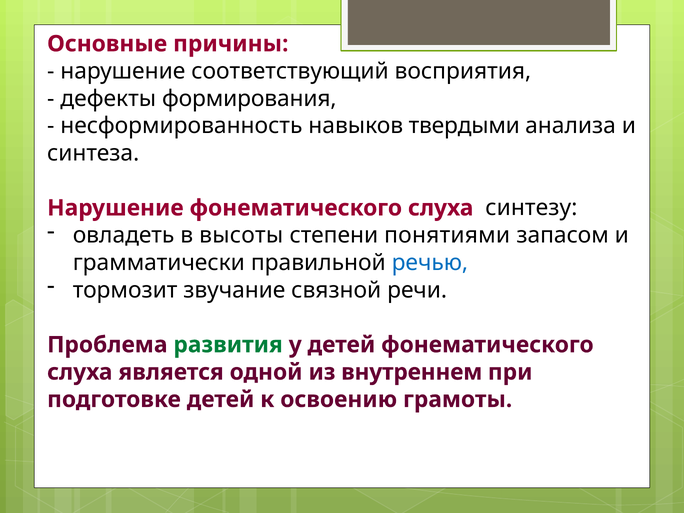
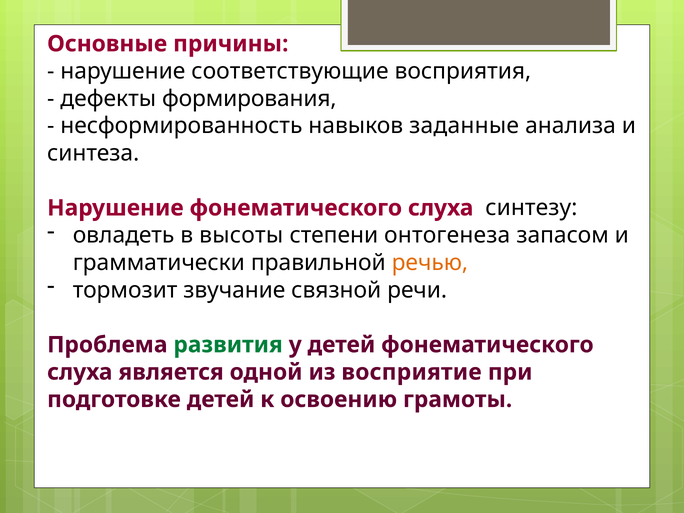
соответствующий: соответствующий -> соответствующие
твердыми: твердыми -> заданные
понятиями: понятиями -> онтогенеза
речью colour: blue -> orange
внутреннем: внутреннем -> восприятие
